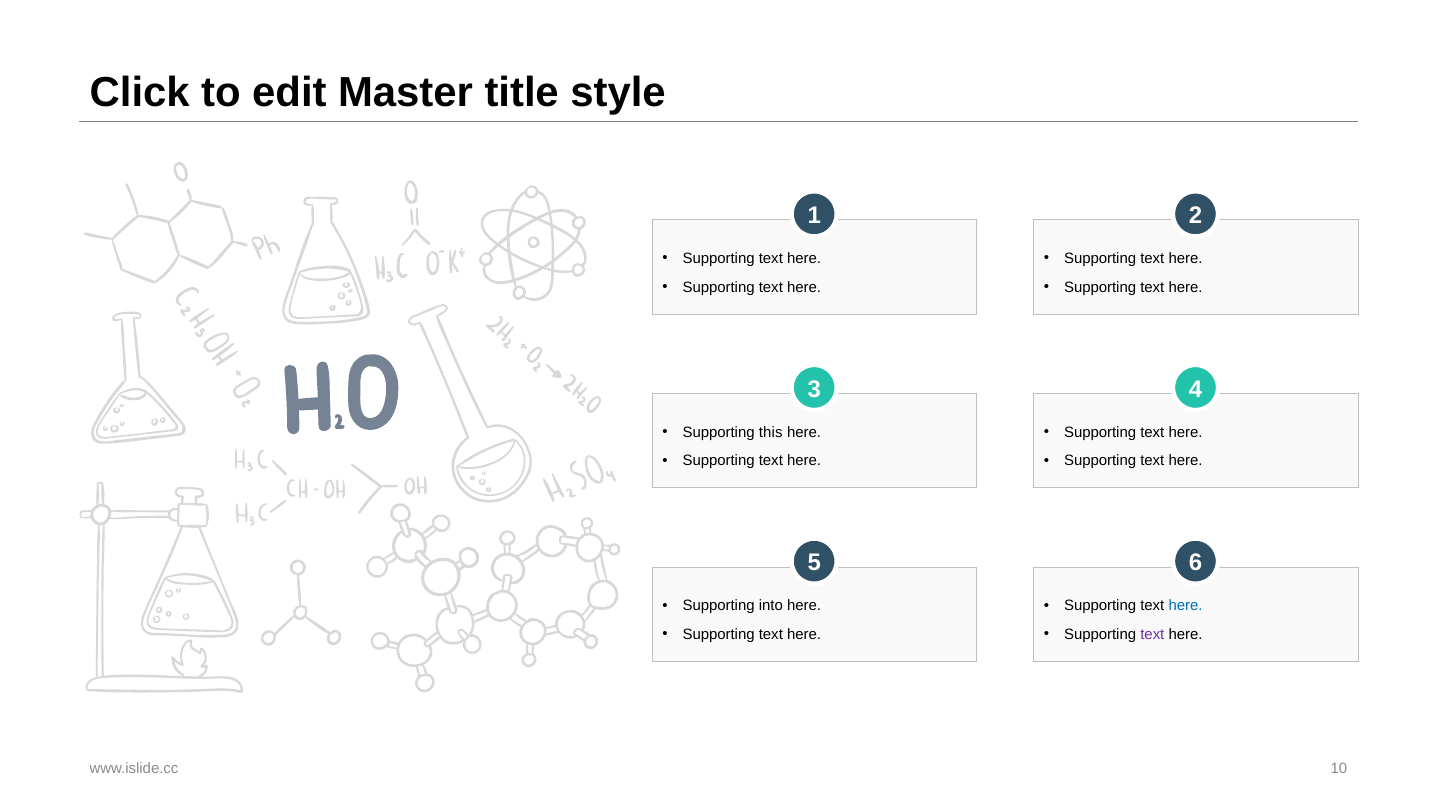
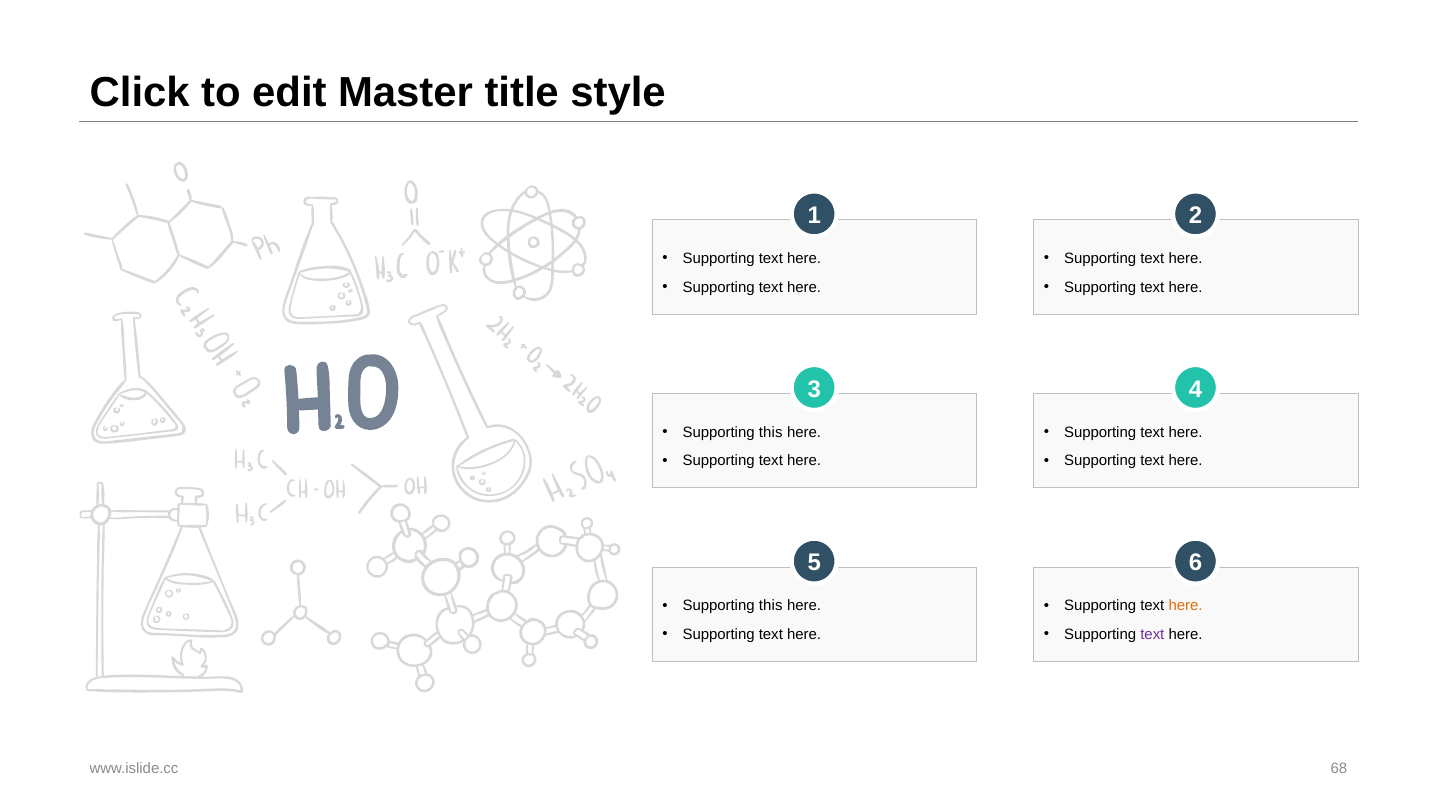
into at (771, 606): into -> this
here at (1186, 606) colour: blue -> orange
10: 10 -> 68
